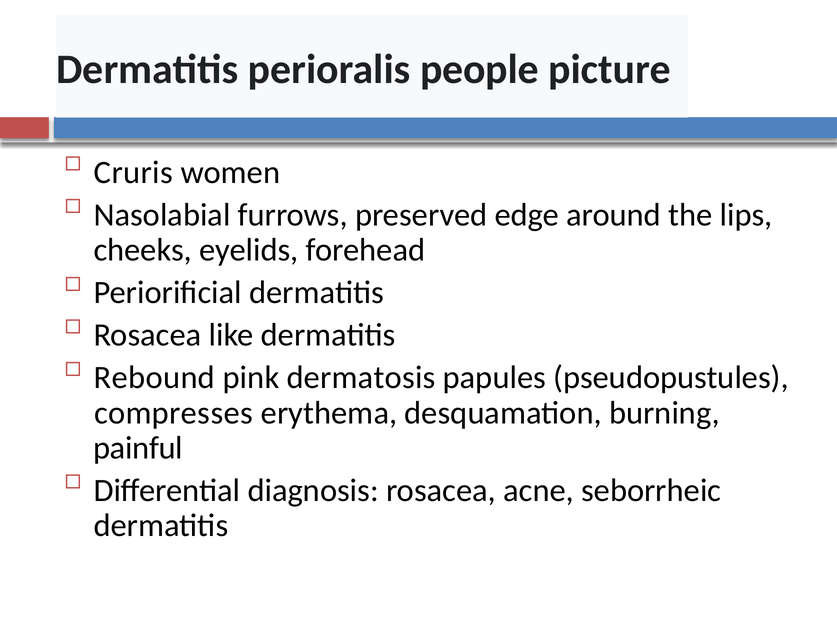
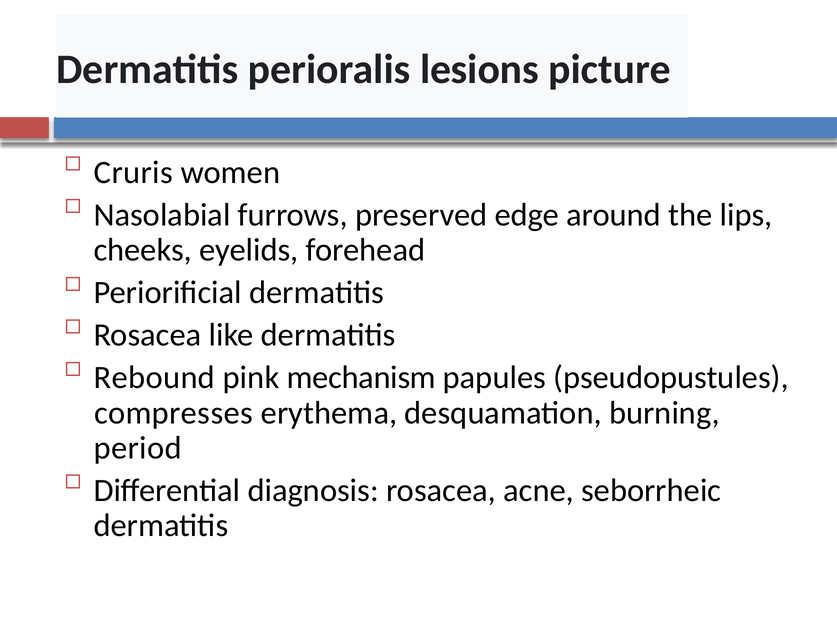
people: people -> lesions
dermatosis: dermatosis -> mechanism
painful: painful -> period
